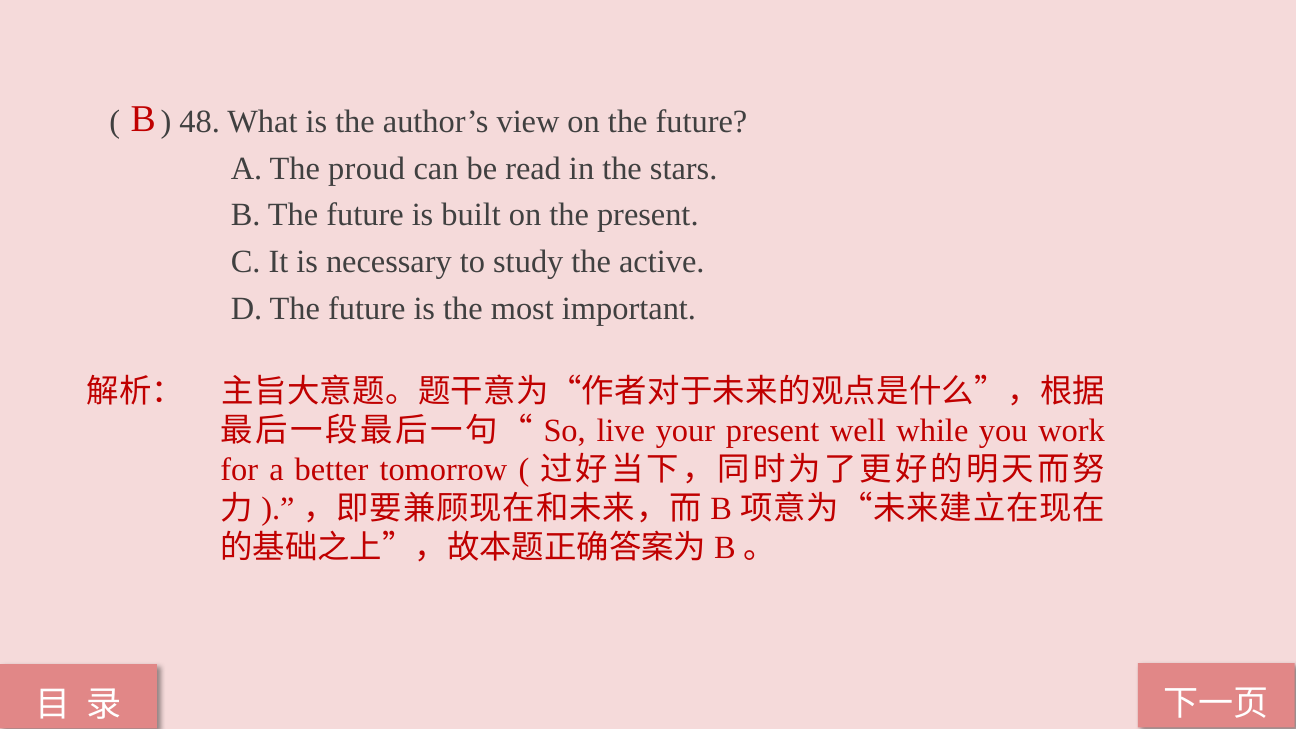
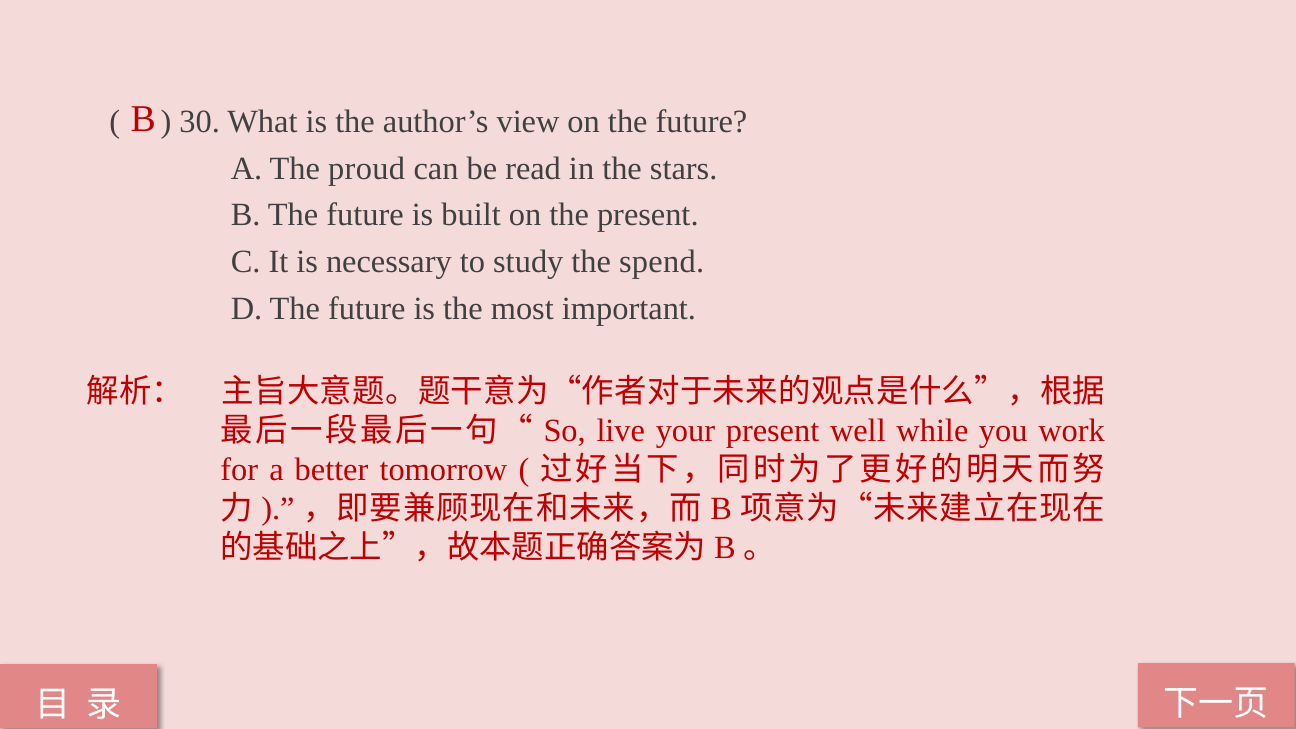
48: 48 -> 30
active: active -> spend
